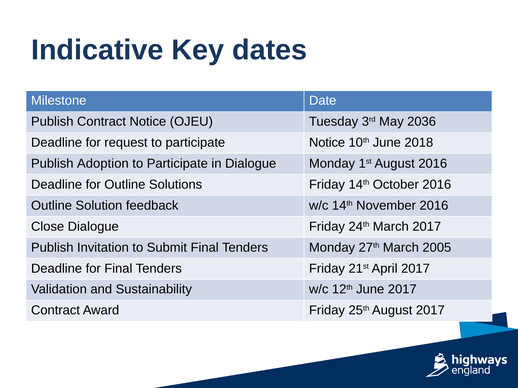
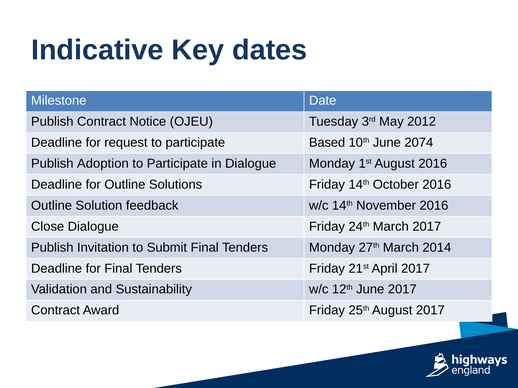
2036: 2036 -> 2012
participate Notice: Notice -> Based
2018: 2018 -> 2074
2005: 2005 -> 2014
